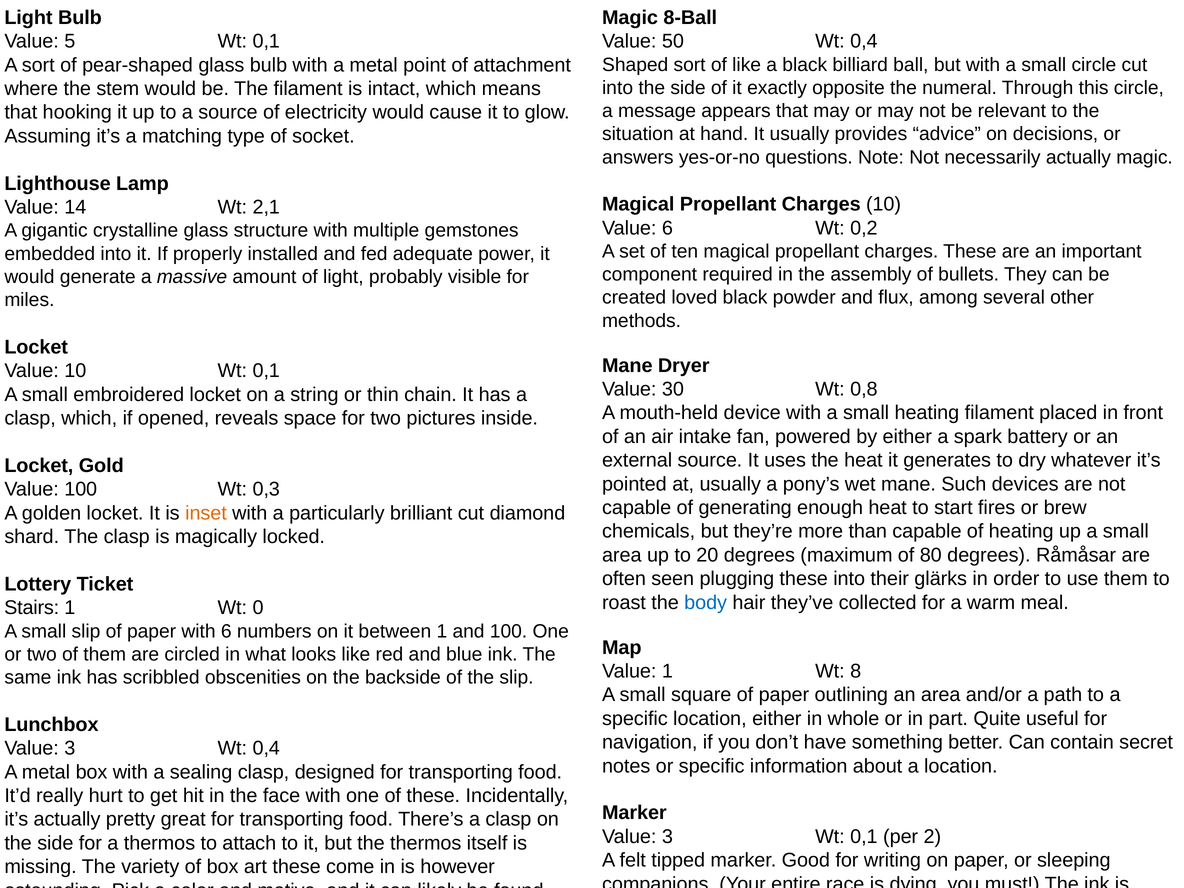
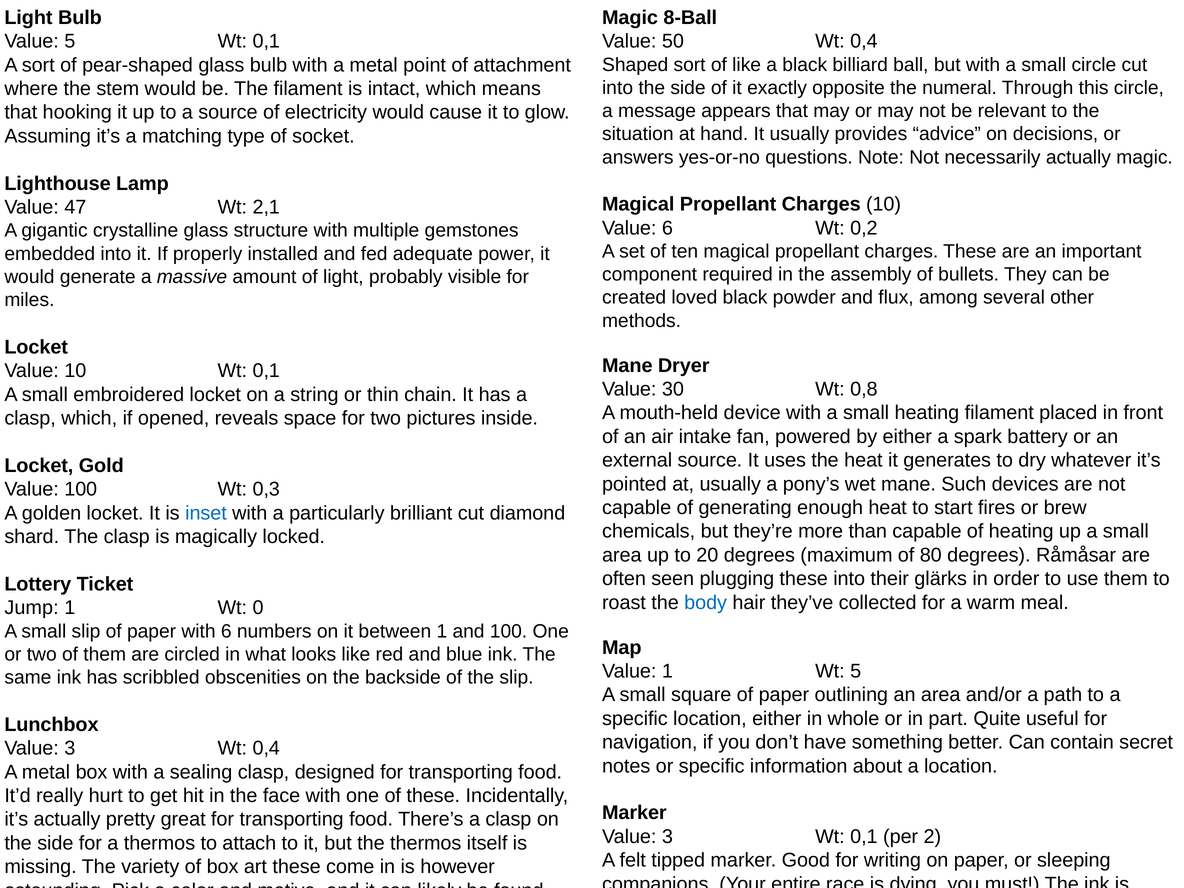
14: 14 -> 47
inset colour: orange -> blue
Stairs: Stairs -> Jump
Wt 8: 8 -> 5
